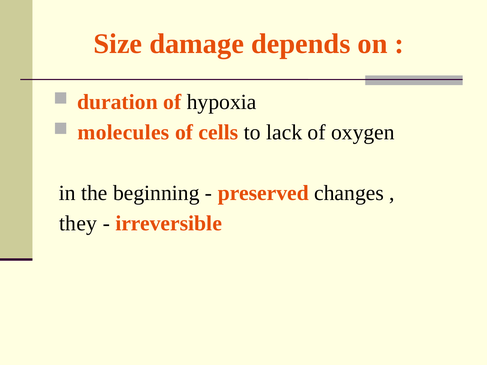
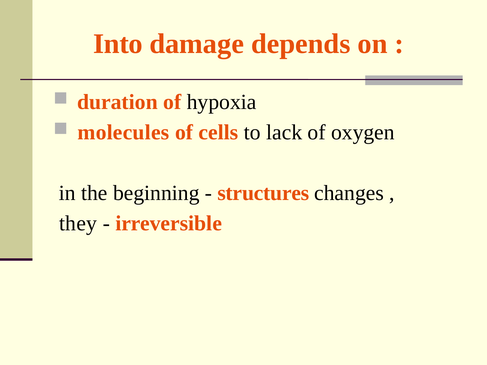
Size: Size -> Into
preserved: preserved -> structures
